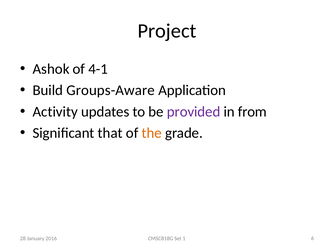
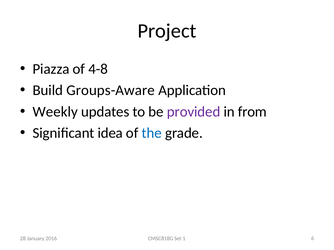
Ashok: Ashok -> Piazza
4-1: 4-1 -> 4-8
Activity: Activity -> Weekly
that: that -> idea
the colour: orange -> blue
